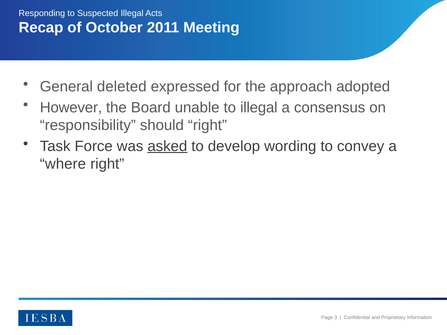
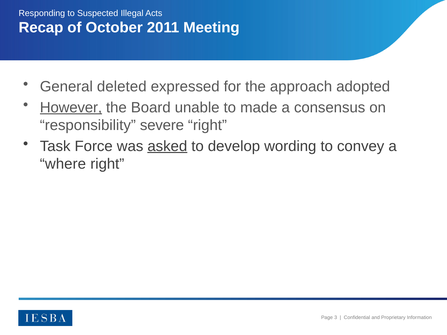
However underline: none -> present
to illegal: illegal -> made
should: should -> severe
